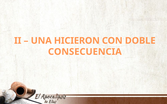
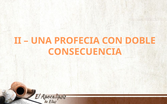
HICIERON: HICIERON -> PROFECIA
